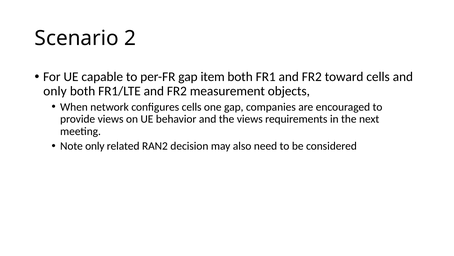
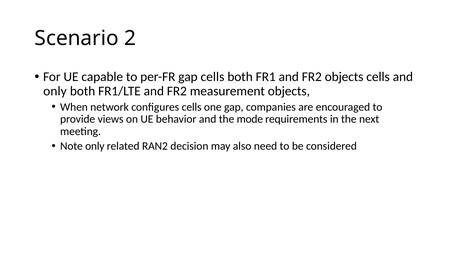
gap item: item -> cells
FR2 toward: toward -> objects
the views: views -> mode
